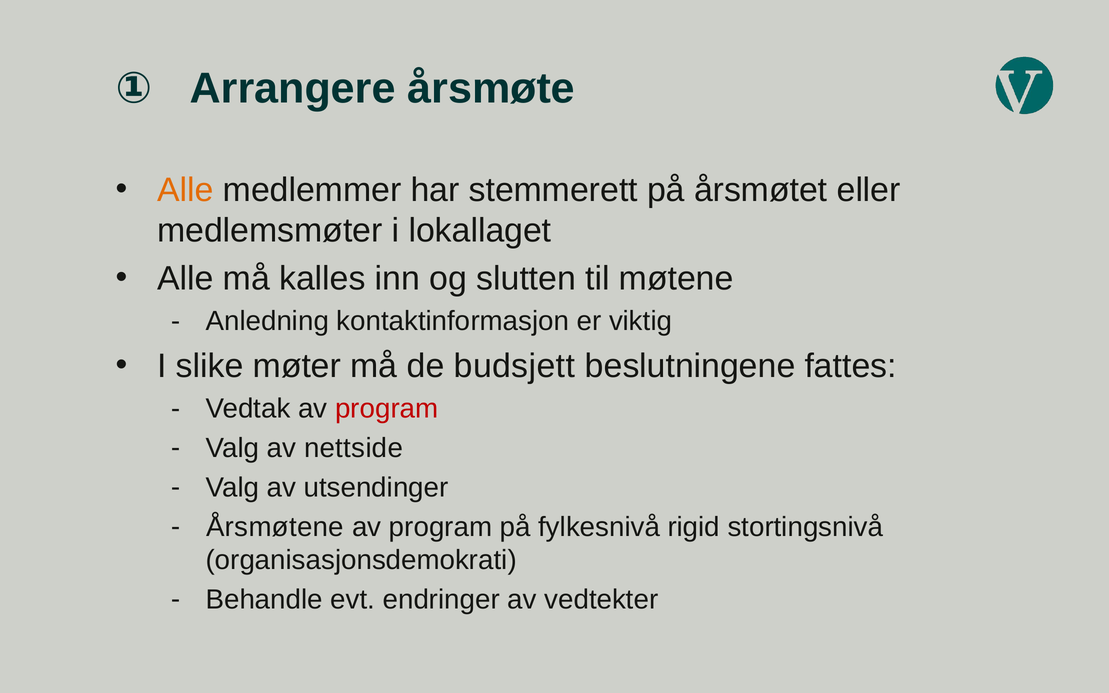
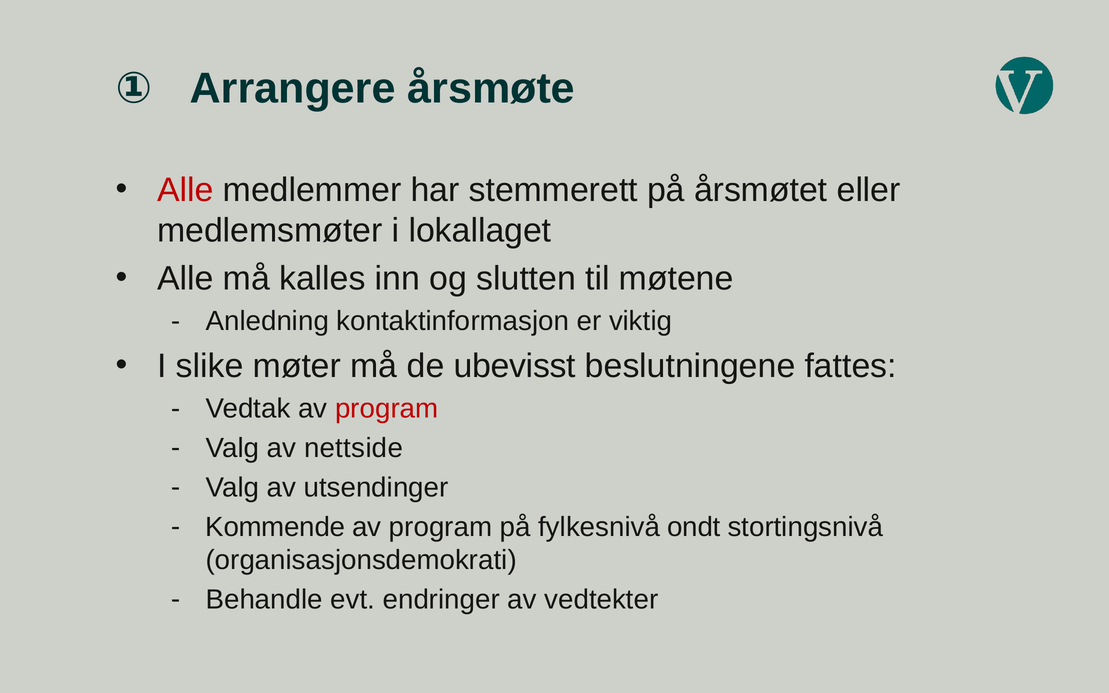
Alle at (185, 190) colour: orange -> red
budsjett: budsjett -> ubevisst
Årsmøtene: Årsmøtene -> Kommende
rigid: rigid -> ondt
